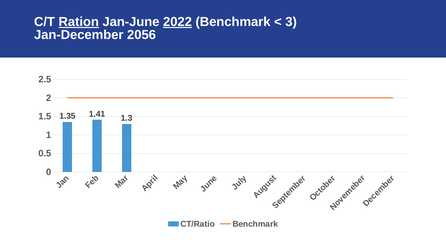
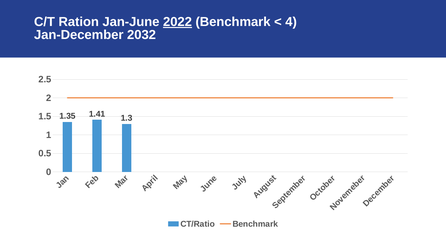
Ration underline: present -> none
3: 3 -> 4
2056: 2056 -> 2032
